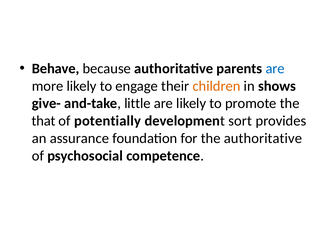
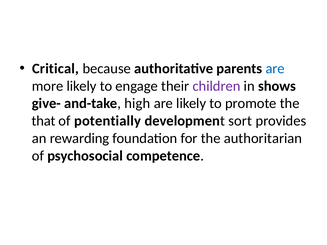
Behave: Behave -> Critical
children colour: orange -> purple
little: little -> high
assurance: assurance -> rewarding
the authoritative: authoritative -> authoritarian
